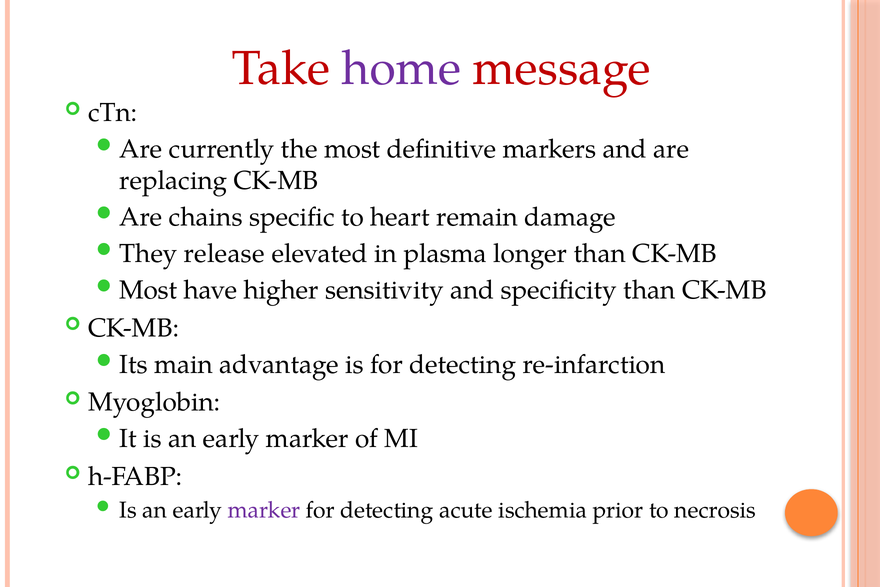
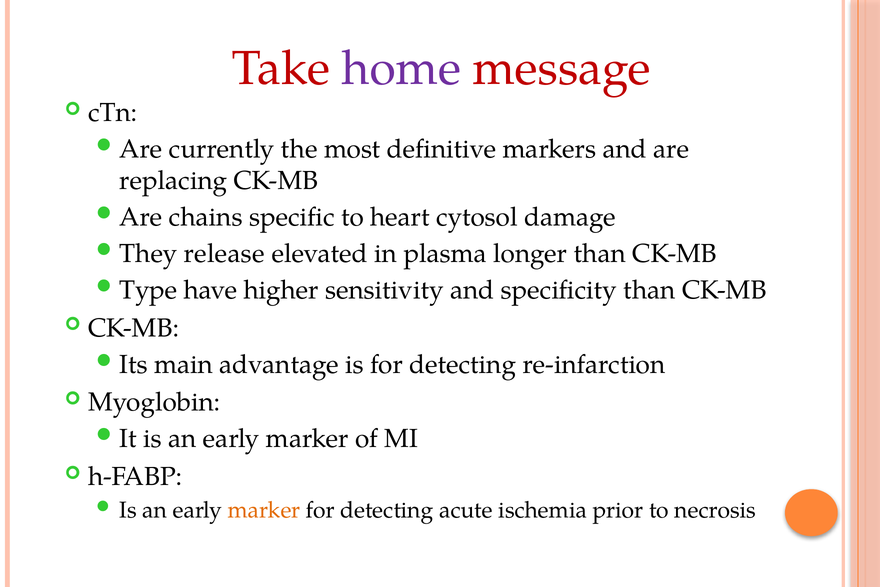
remain: remain -> cytosol
Most at (148, 290): Most -> Type
marker at (264, 510) colour: purple -> orange
